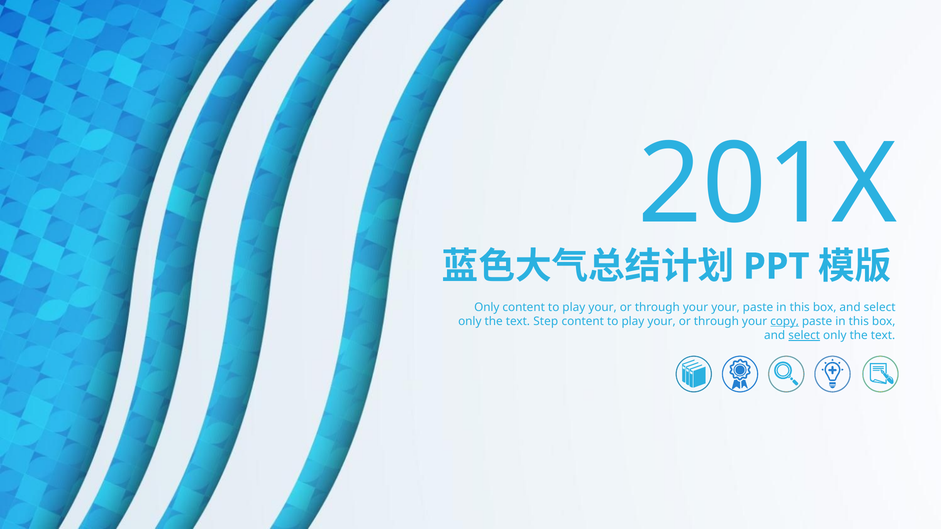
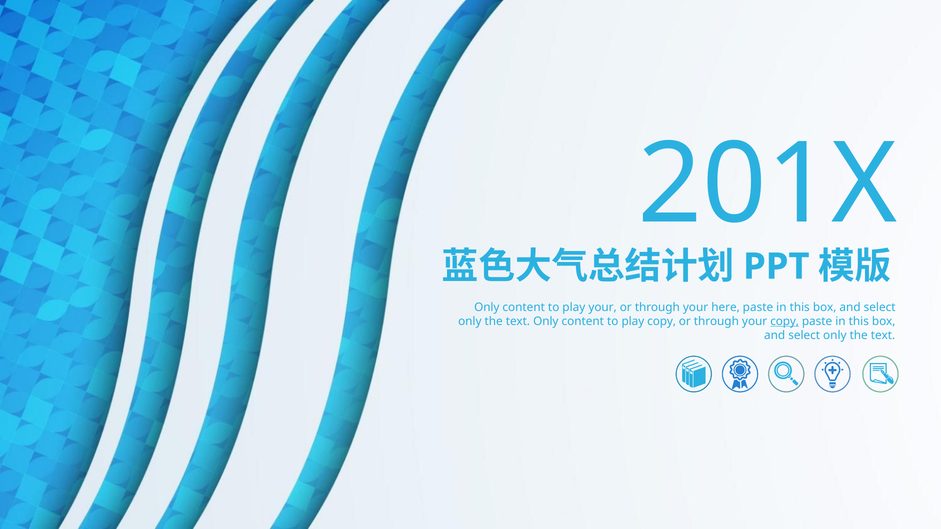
your your: your -> here
text Step: Step -> Only
your at (662, 322): your -> copy
select at (804, 336) underline: present -> none
